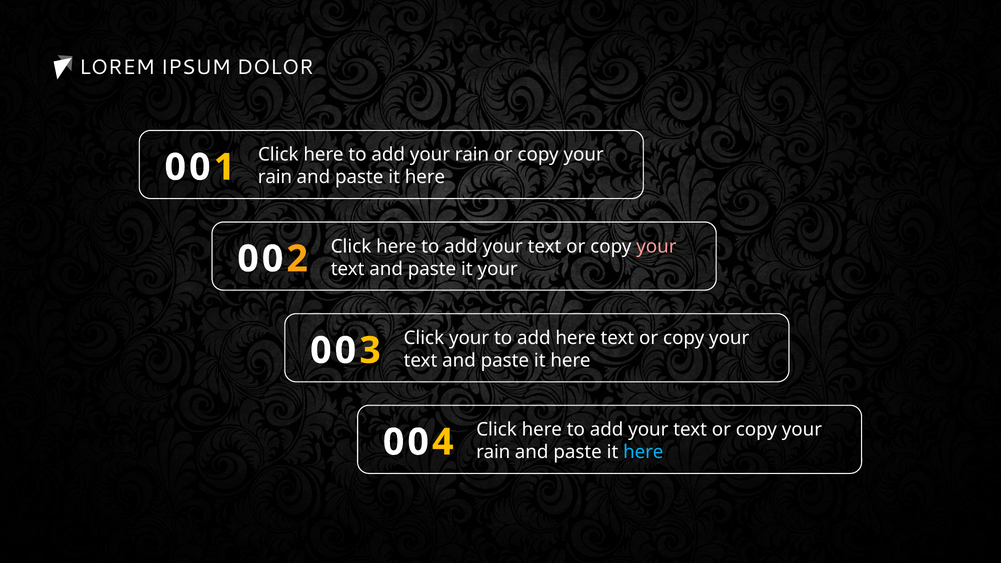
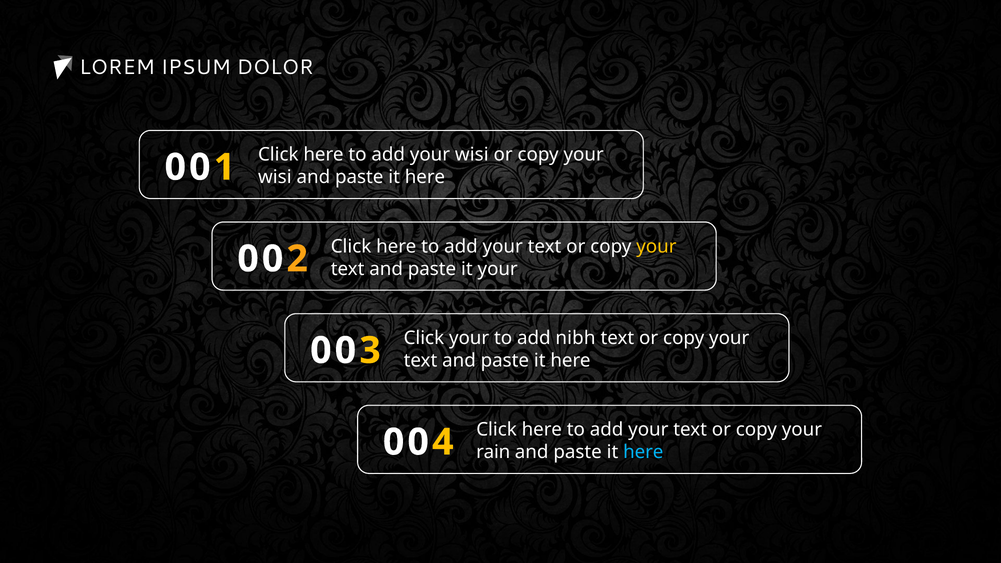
add your rain: rain -> wisi
rain at (275, 177): rain -> wisi
your at (656, 246) colour: pink -> yellow
add here: here -> nibh
